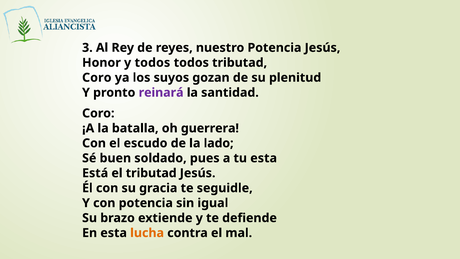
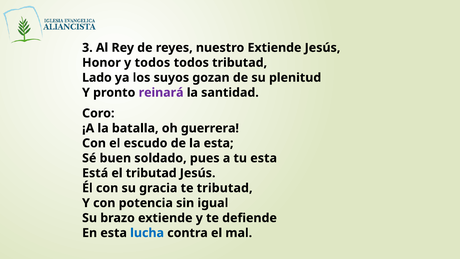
nuestro Potencia: Potencia -> Extiende
Coro at (97, 78): Coro -> Lado
la lado: lado -> esta
te seguidle: seguidle -> tributad
lucha colour: orange -> blue
